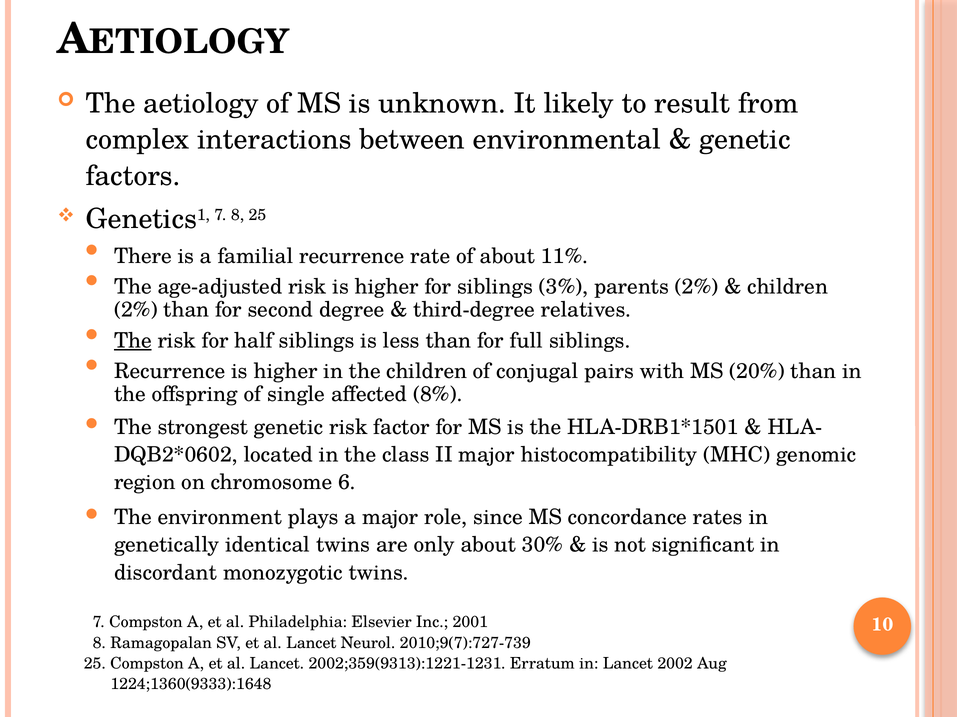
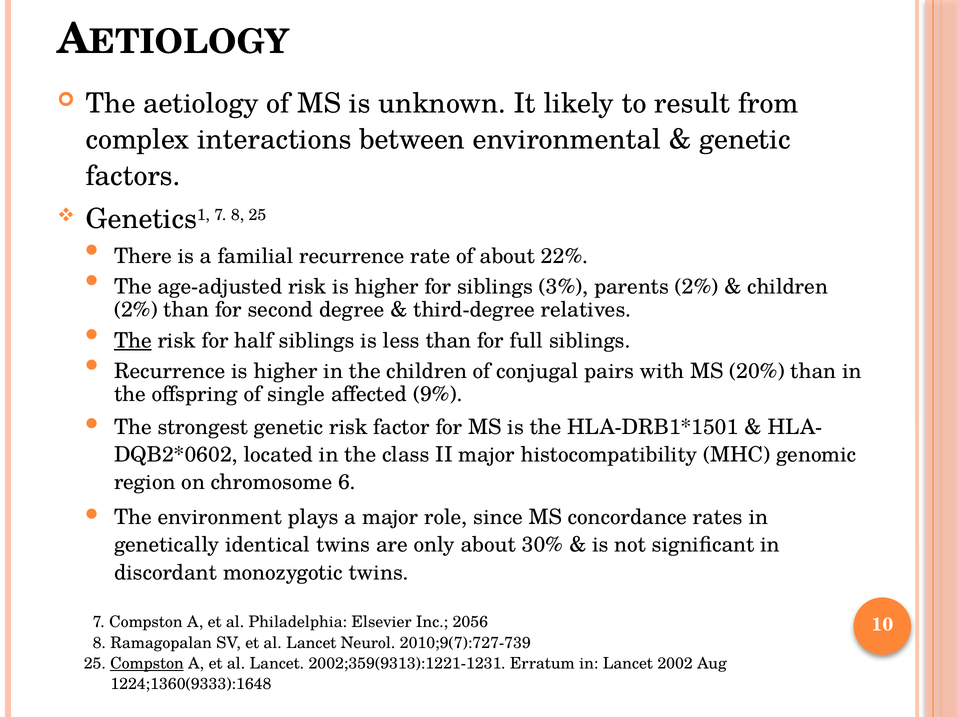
11%: 11% -> 22%
8%: 8% -> 9%
2001: 2001 -> 2056
Compston at (147, 664) underline: none -> present
